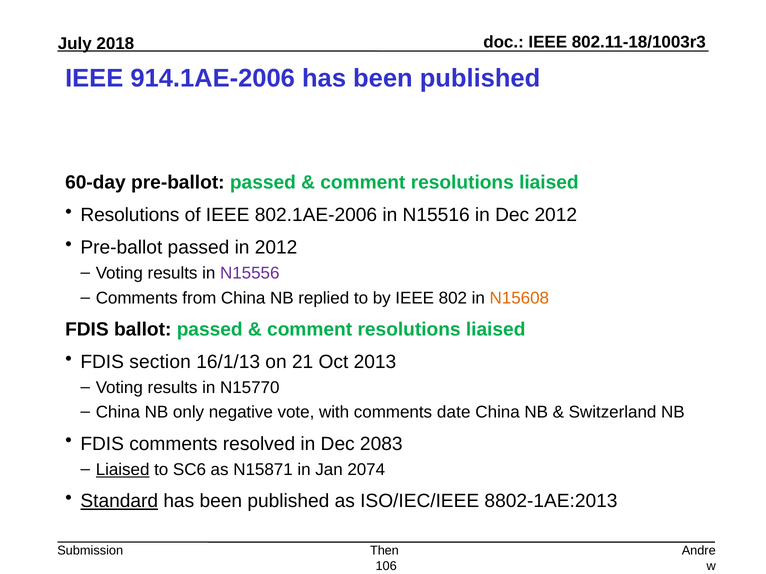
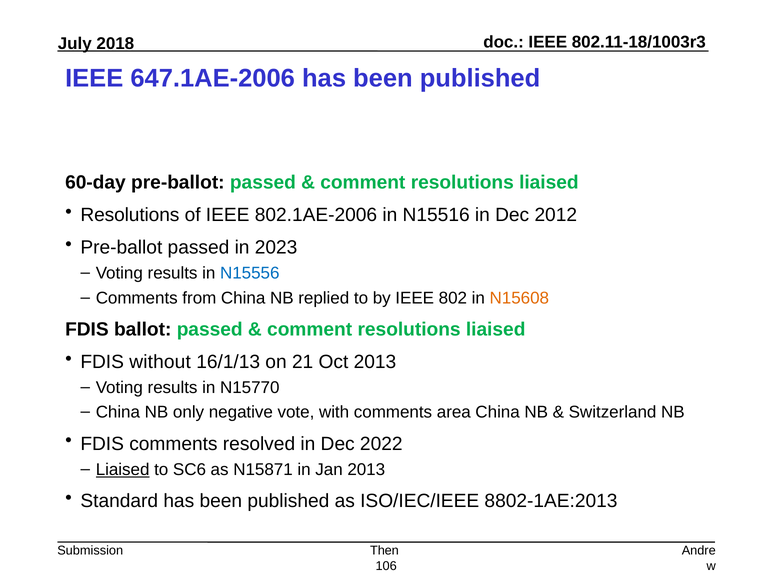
914.1AE-2006: 914.1AE-2006 -> 647.1AE-2006
in 2012: 2012 -> 2023
N15556 colour: purple -> blue
section: section -> without
date: date -> area
2083: 2083 -> 2022
Jan 2074: 2074 -> 2013
Standard underline: present -> none
